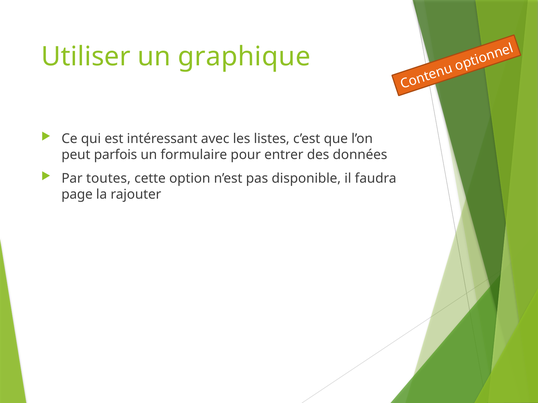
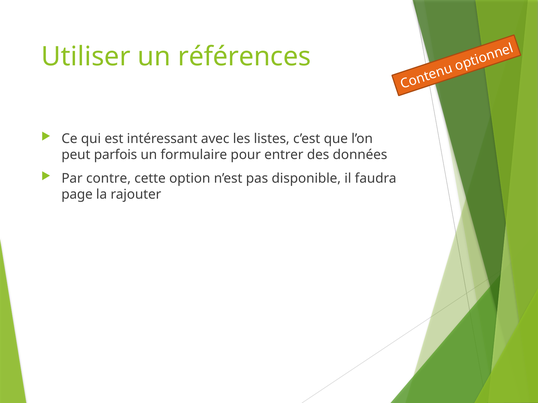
graphique: graphique -> références
toutes: toutes -> contre
